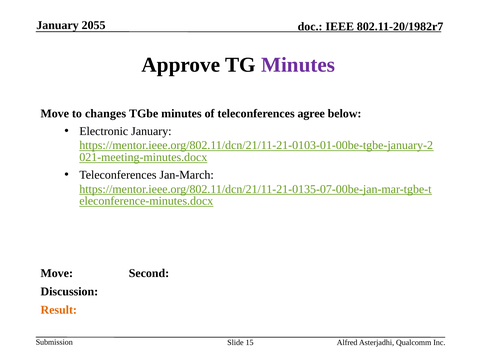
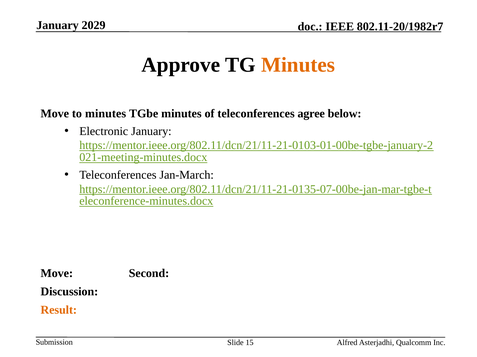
2055: 2055 -> 2029
Minutes at (298, 65) colour: purple -> orange
to changes: changes -> minutes
